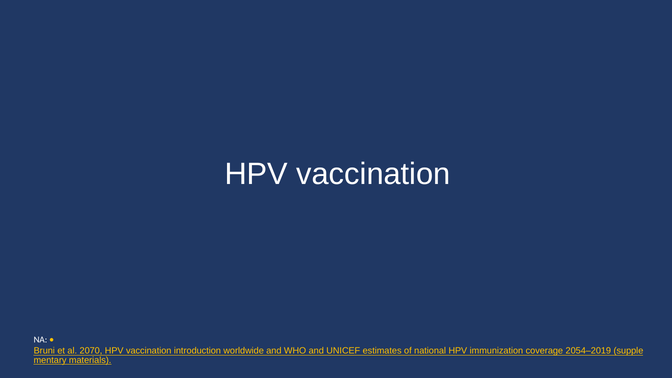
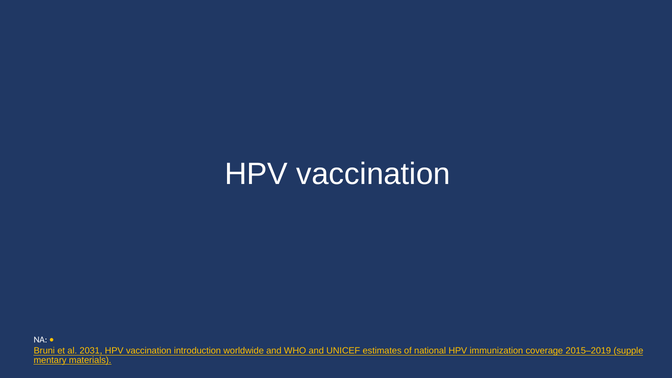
2070: 2070 -> 2031
2054–2019: 2054–2019 -> 2015–2019
